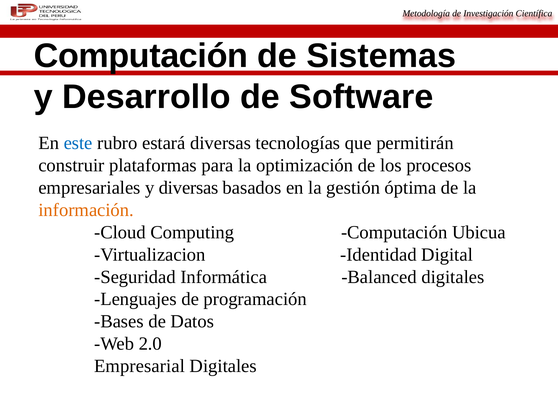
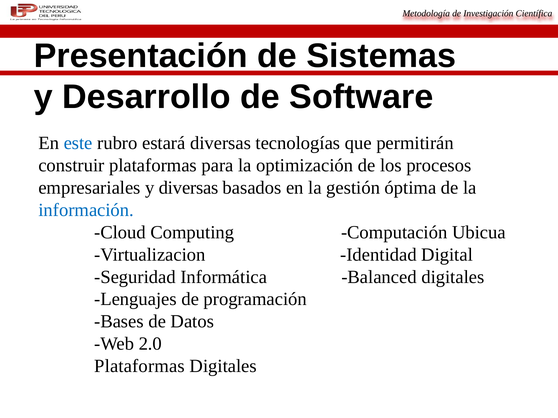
Computación at (141, 56): Computación -> Presentación
información colour: orange -> blue
Empresarial at (140, 366): Empresarial -> Plataformas
